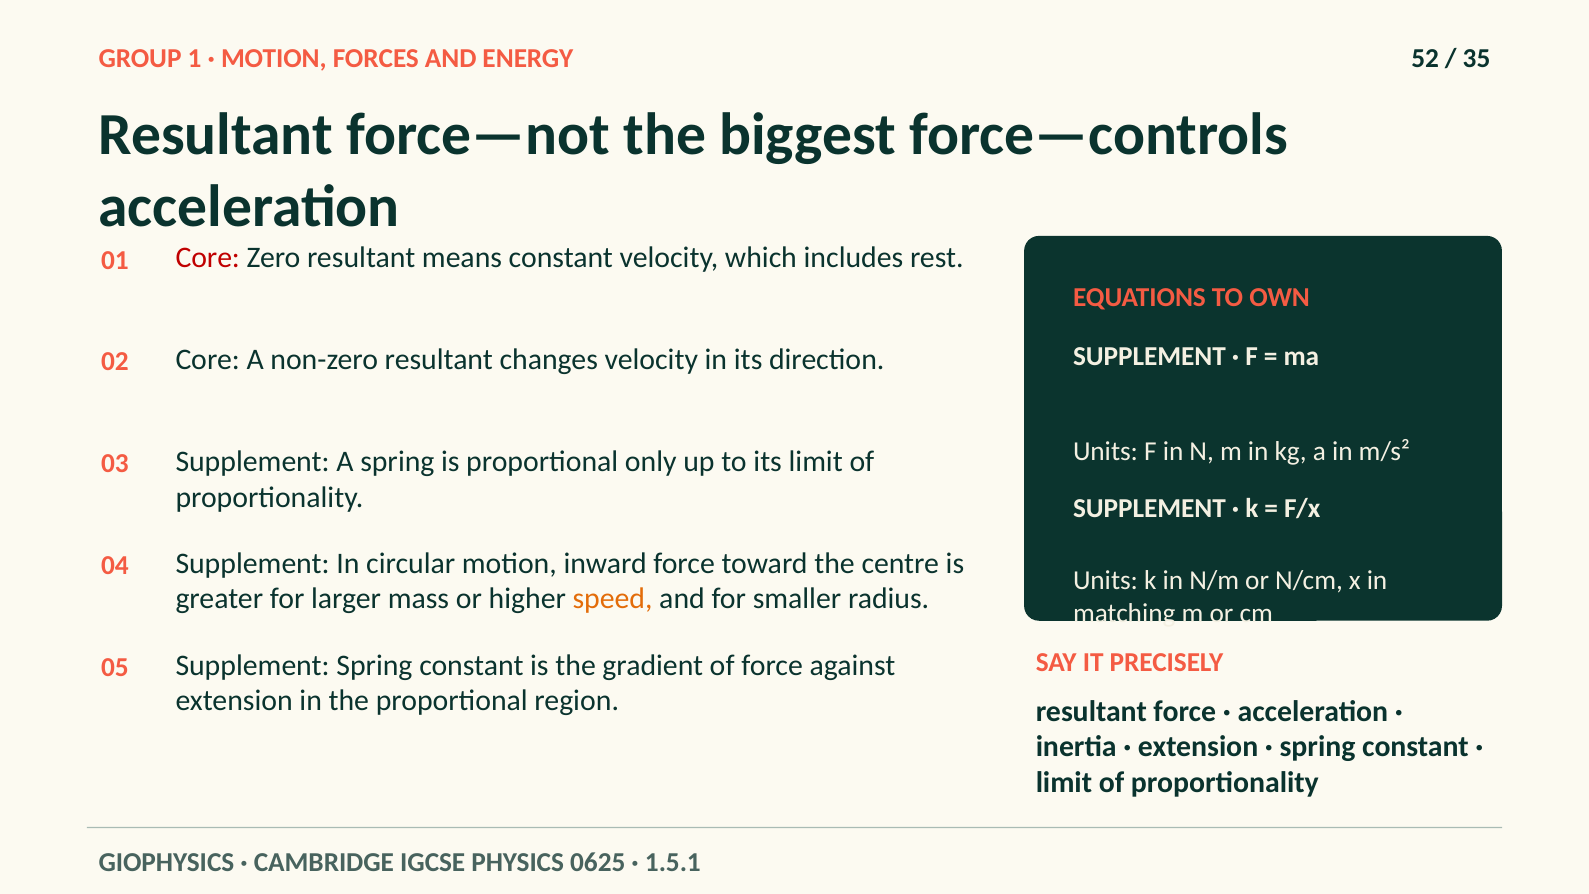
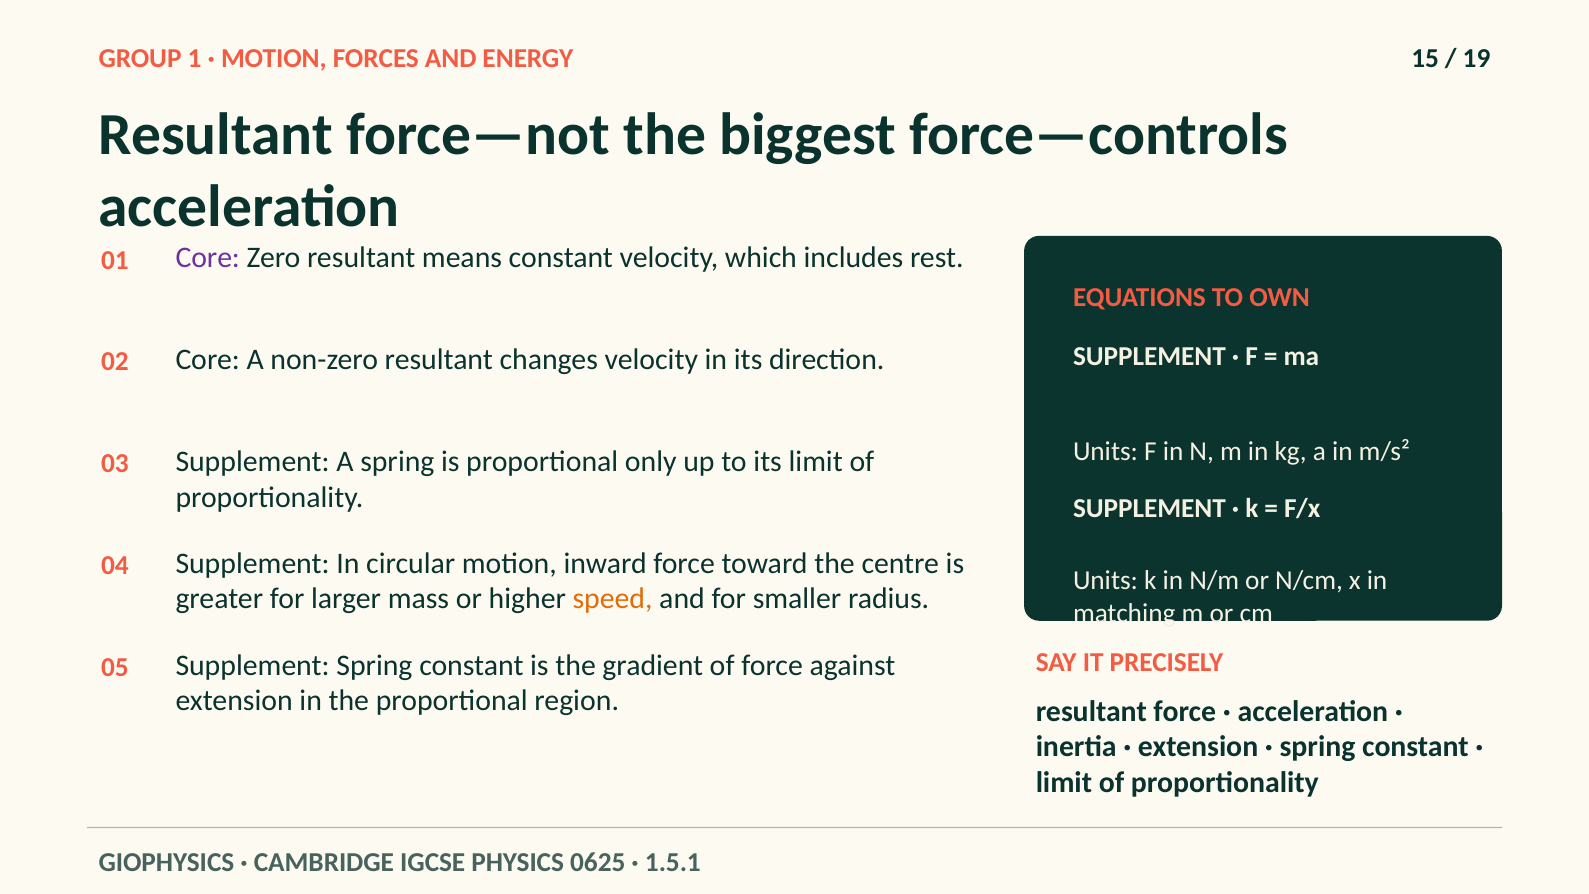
52: 52 -> 15
35: 35 -> 19
Core at (208, 258) colour: red -> purple
